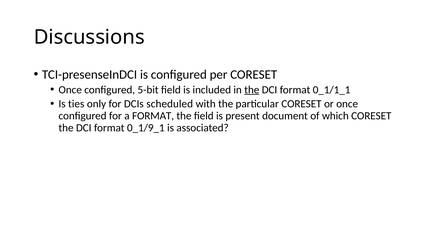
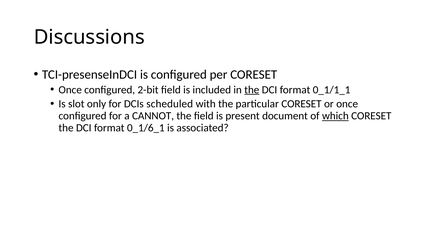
5-bit: 5-bit -> 2-bit
ties: ties -> slot
a FORMAT: FORMAT -> CANNOT
which underline: none -> present
0_1/9_1: 0_1/9_1 -> 0_1/6_1
